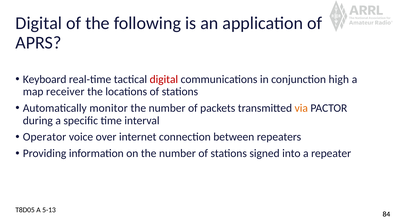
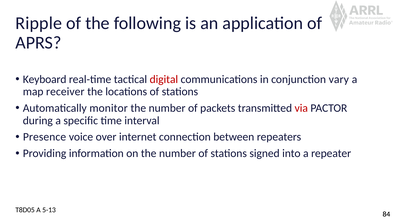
Digital at (39, 23): Digital -> Ripple
high: high -> vary
via colour: orange -> red
Operator: Operator -> Presence
